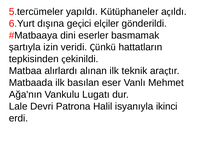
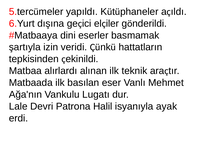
ikinci: ikinci -> ayak
